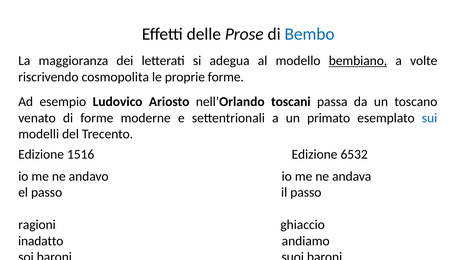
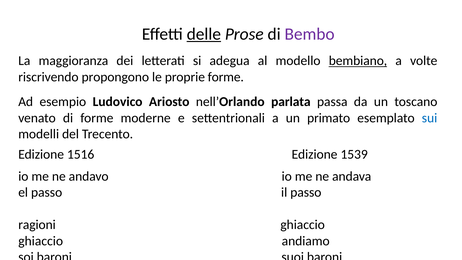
delle underline: none -> present
Bembo colour: blue -> purple
cosmopolita: cosmopolita -> propongono
toscani: toscani -> parlata
6532: 6532 -> 1539
inadatto at (41, 241): inadatto -> ghiaccio
